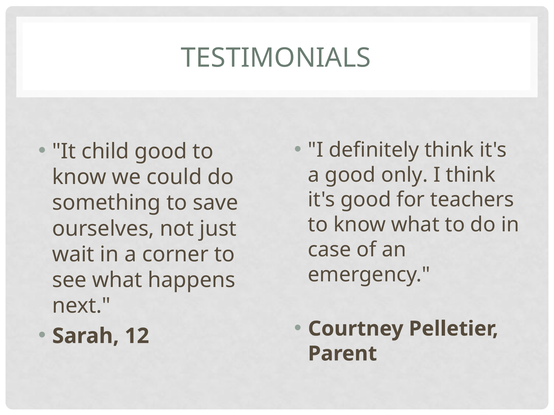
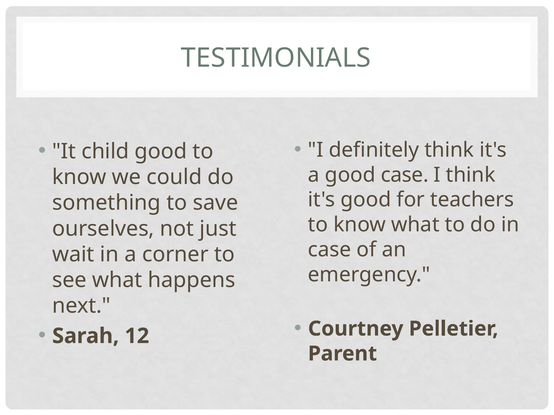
good only: only -> case
